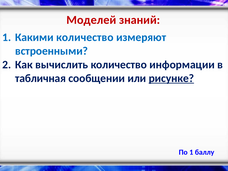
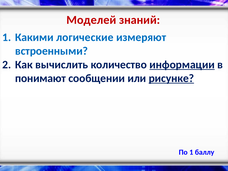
Какими количество: количество -> логические
информации underline: none -> present
табличная: табличная -> понимают
